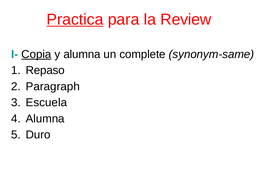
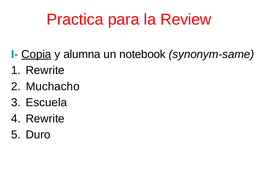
Practica underline: present -> none
complete: complete -> notebook
Repaso at (45, 70): Repaso -> Rewrite
Paragraph: Paragraph -> Muchacho
Alumna at (45, 118): Alumna -> Rewrite
